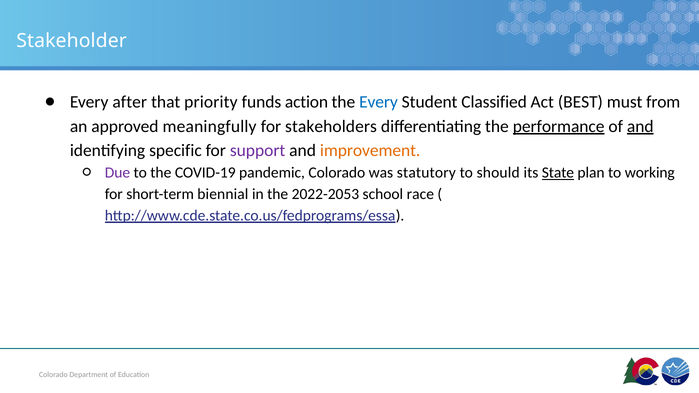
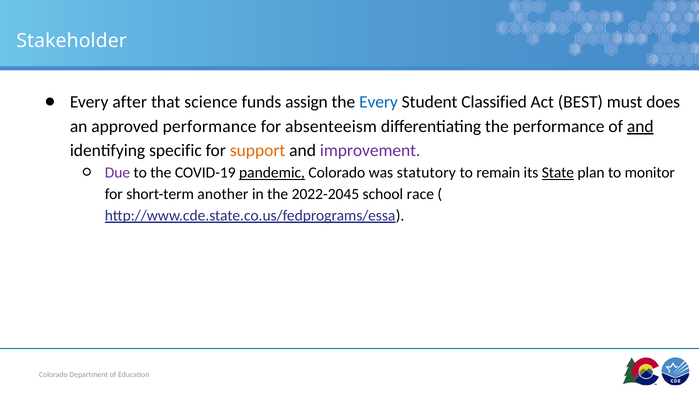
priority: priority -> science
action: action -> assign
from: from -> does
approved meaningfully: meaningfully -> performance
stakeholders: stakeholders -> absenteeism
performance at (559, 126) underline: present -> none
support colour: purple -> orange
improvement colour: orange -> purple
pandemic underline: none -> present
should: should -> remain
working: working -> monitor
biennial: biennial -> another
2022-2053: 2022-2053 -> 2022-2045
